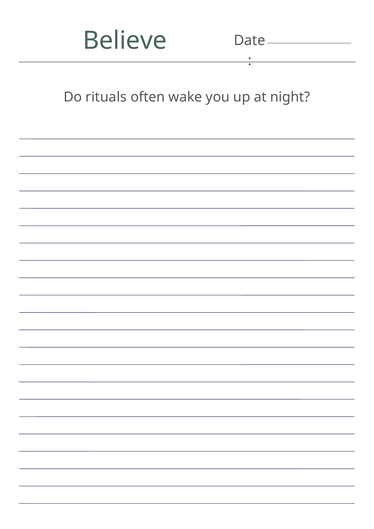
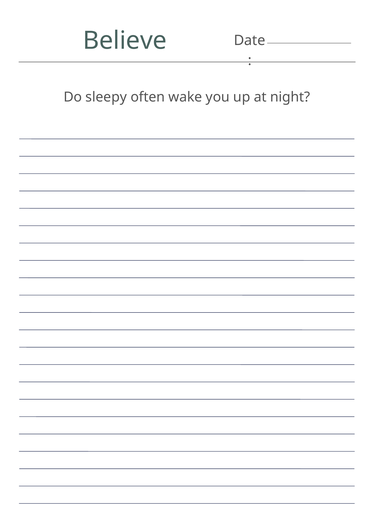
rituals: rituals -> sleepy
